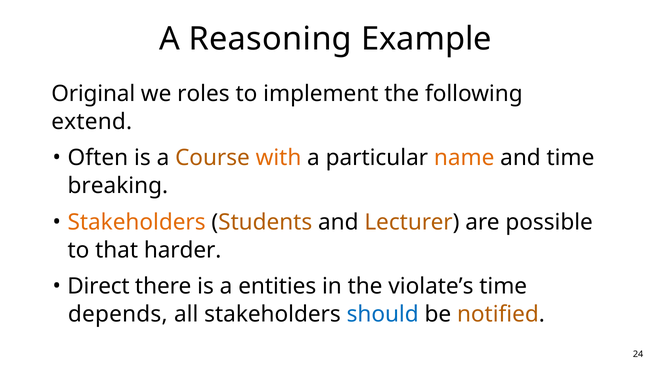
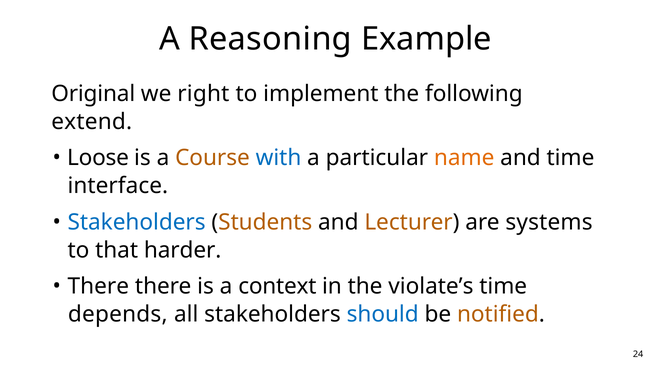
roles: roles -> right
Often: Often -> Loose
with colour: orange -> blue
breaking: breaking -> interface
Stakeholders at (137, 222) colour: orange -> blue
possible: possible -> systems
Direct at (98, 287): Direct -> There
entities: entities -> context
